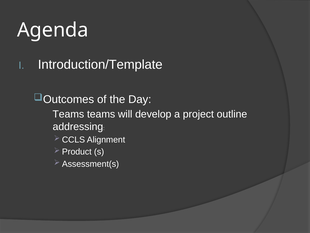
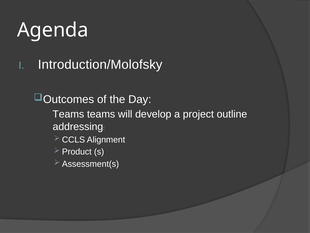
Introduction/Template: Introduction/Template -> Introduction/Molofsky
